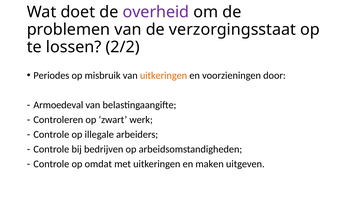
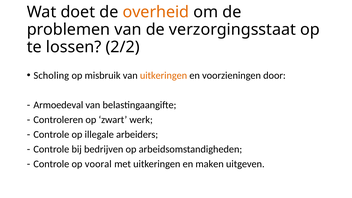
overheid colour: purple -> orange
Periodes: Periodes -> Scholing
omdat: omdat -> vooral
